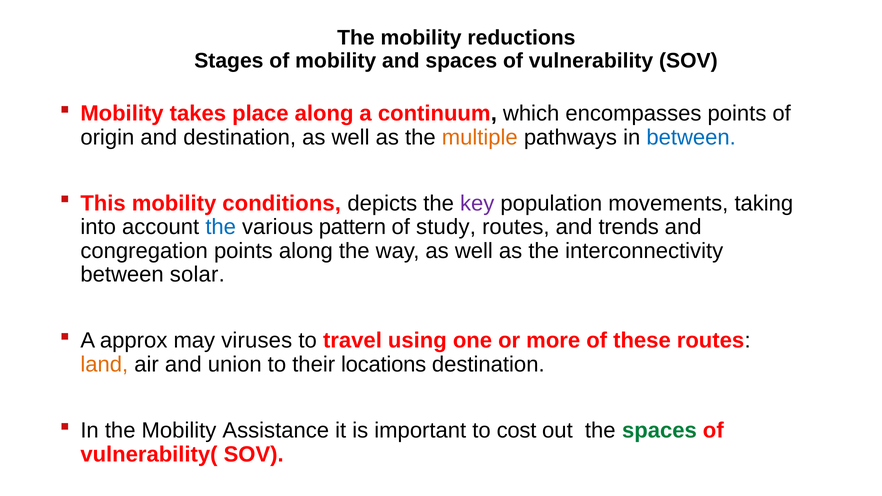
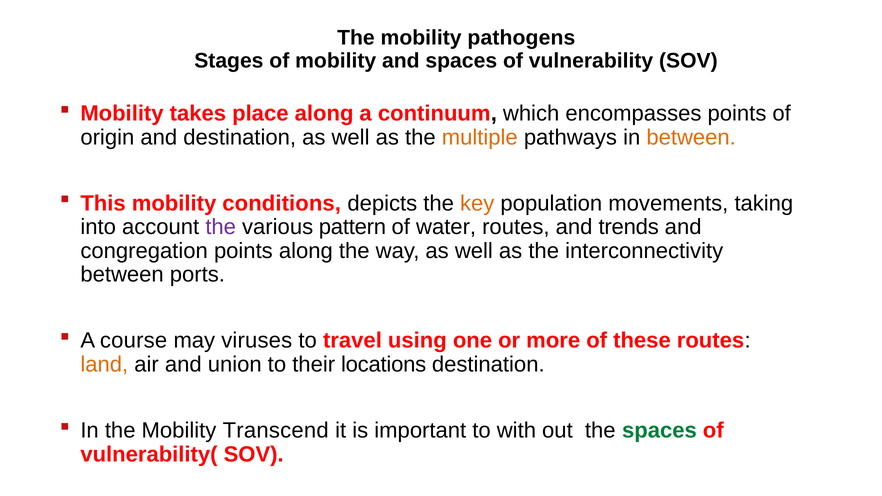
reductions: reductions -> pathogens
between at (691, 137) colour: blue -> orange
key colour: purple -> orange
the at (221, 227) colour: blue -> purple
study: study -> water
solar: solar -> ports
approx: approx -> course
Assistance: Assistance -> Transcend
cost: cost -> with
